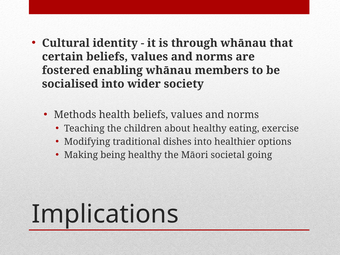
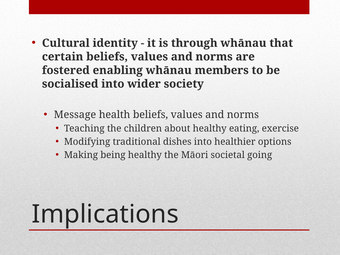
Methods: Methods -> Message
